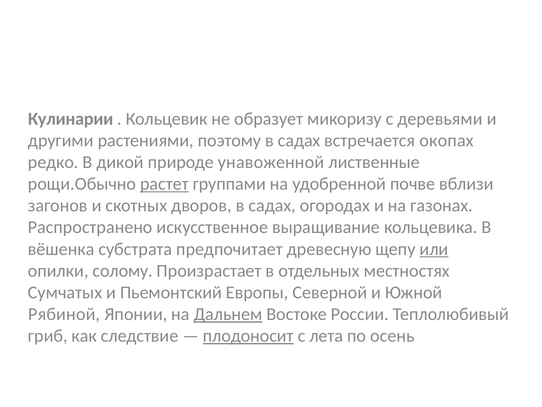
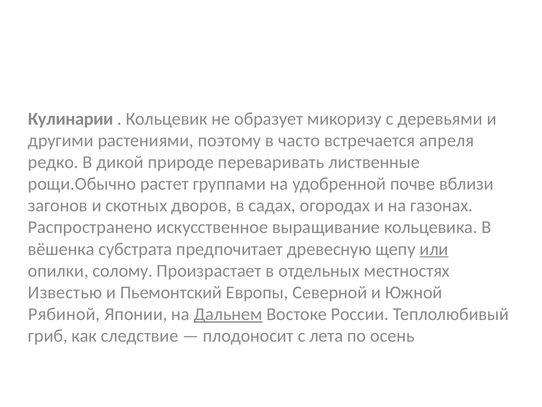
поэтому в садах: садах -> часто
окопах: окопах -> апреля
унавоженной: унавоженной -> переваривать
растет underline: present -> none
Сумчатых: Сумчатых -> Известью
плодоносит underline: present -> none
